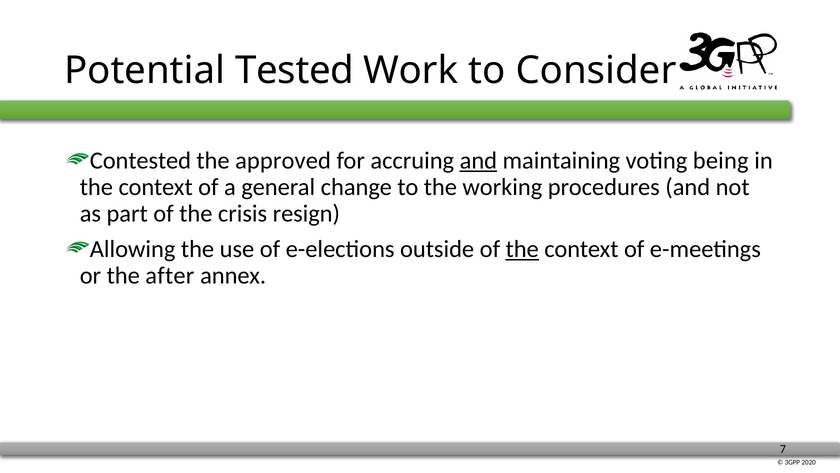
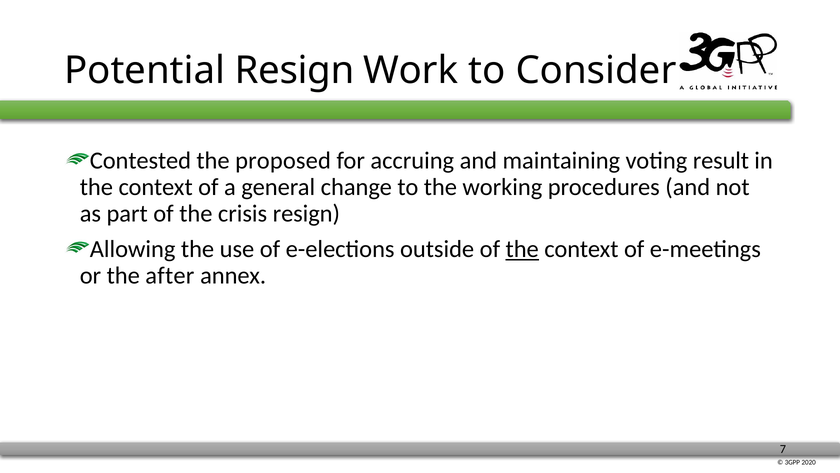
Potential Tested: Tested -> Resign
approved: approved -> proposed
and at (478, 161) underline: present -> none
being: being -> result
